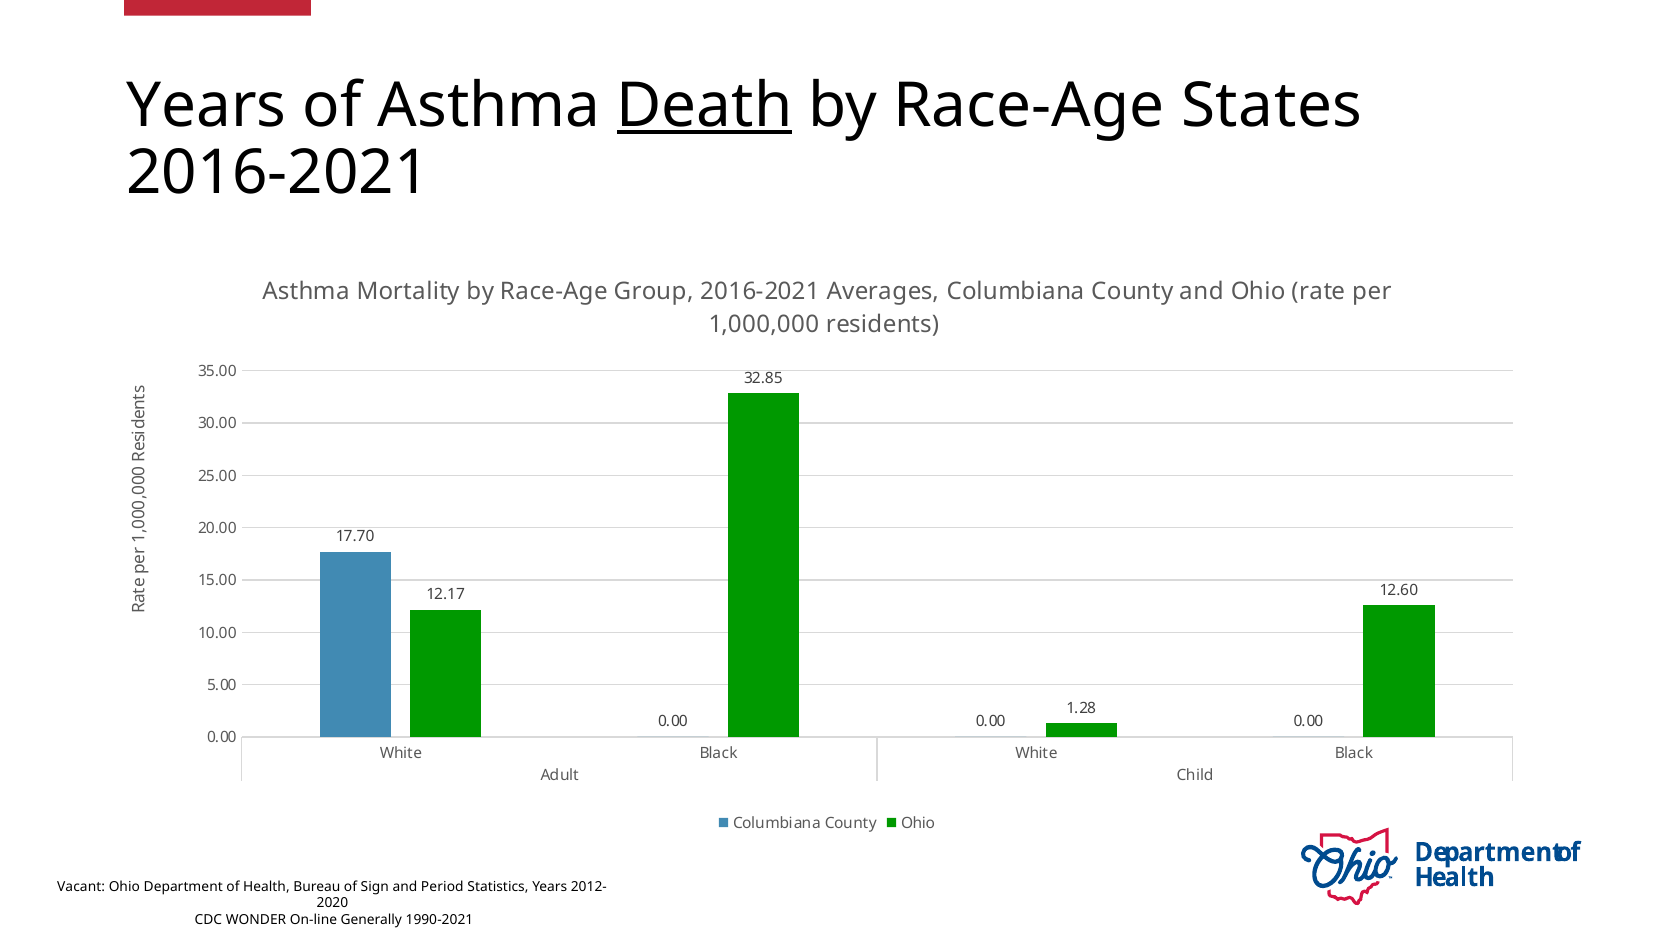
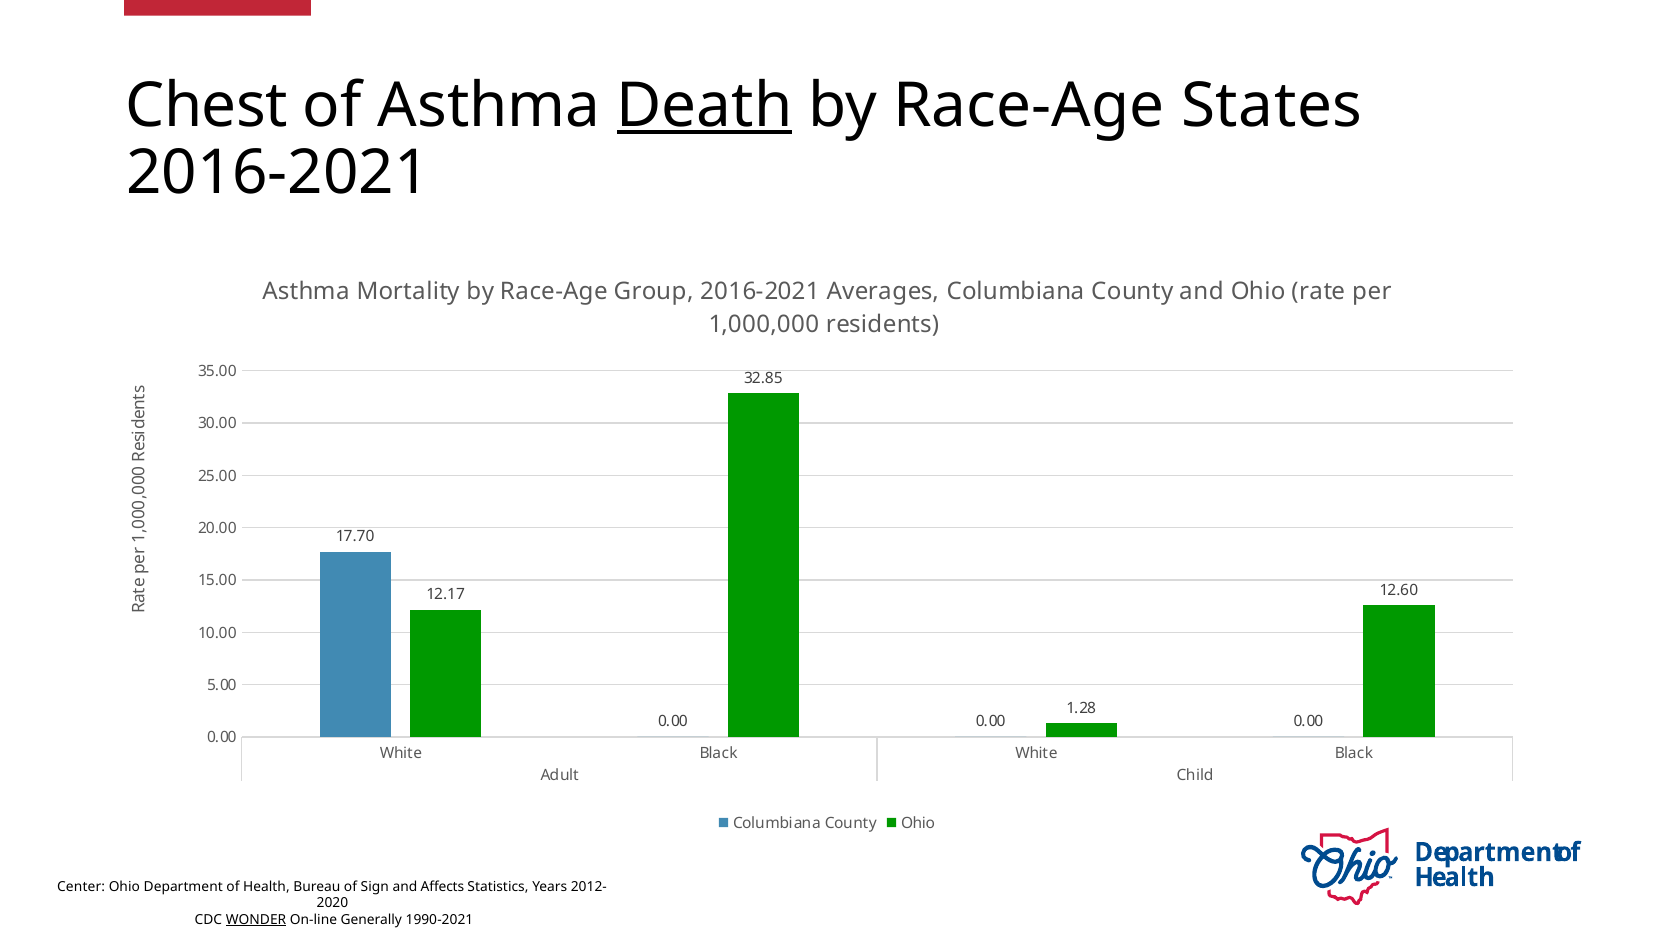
Years at (206, 106): Years -> Chest
Vacant: Vacant -> Center
Period: Period -> Affects
WONDER underline: none -> present
